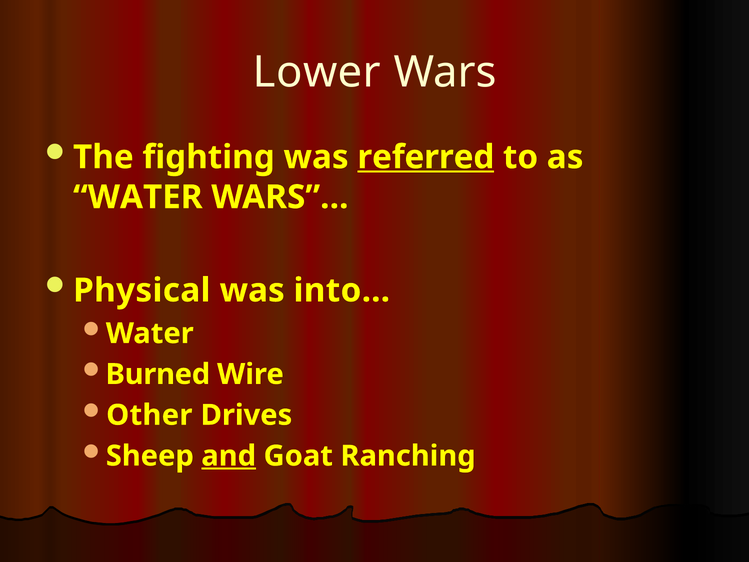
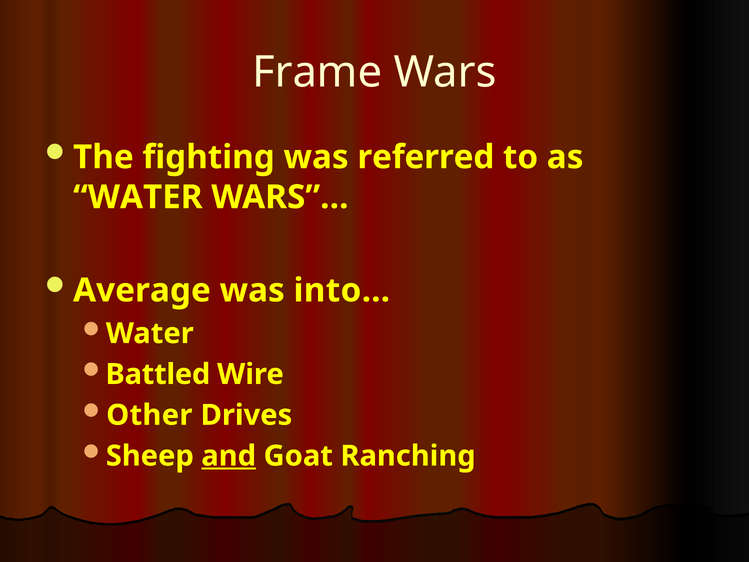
Lower: Lower -> Frame
referred underline: present -> none
Physical: Physical -> Average
Burned: Burned -> Battled
